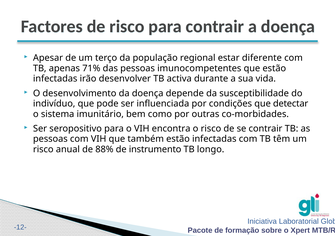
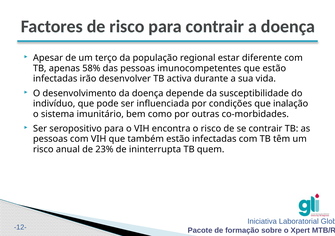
71%: 71% -> 58%
detectar: detectar -> inalação
88%: 88% -> 23%
instrumento: instrumento -> ininterrupta
longo: longo -> quem
